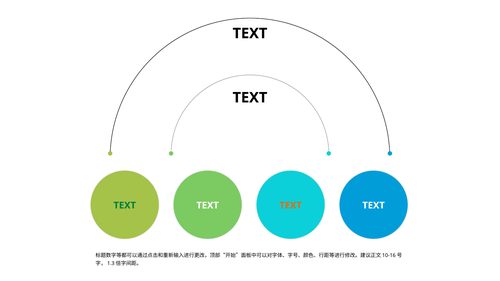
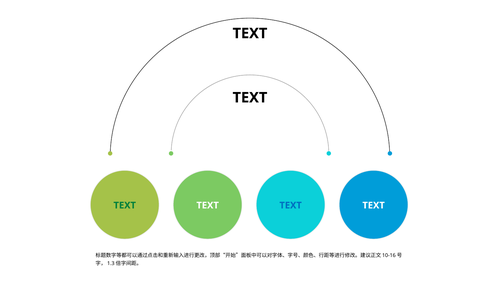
TEXT at (291, 206) colour: orange -> blue
